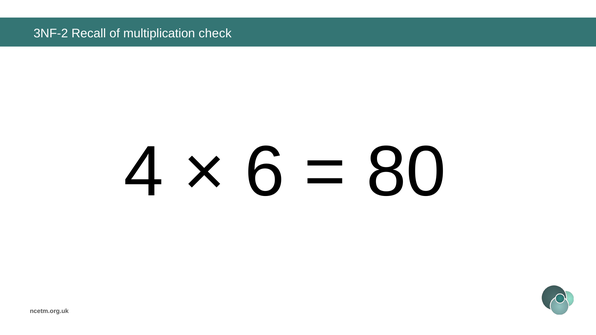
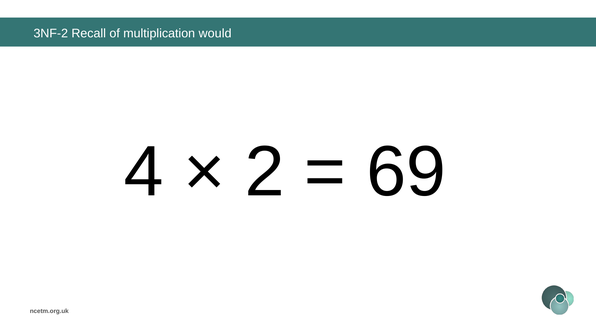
check: check -> would
6: 6 -> 2
80: 80 -> 69
